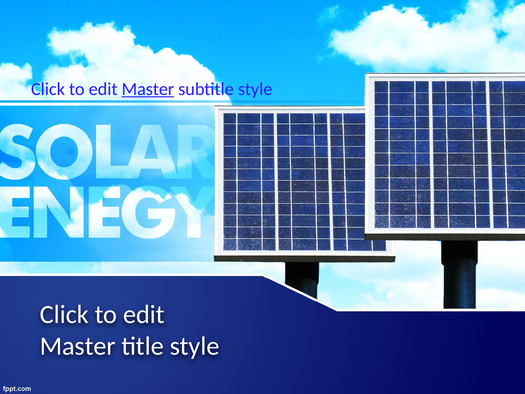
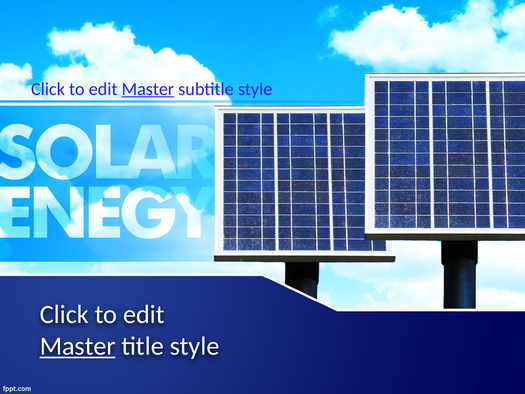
Master at (78, 346) underline: none -> present
